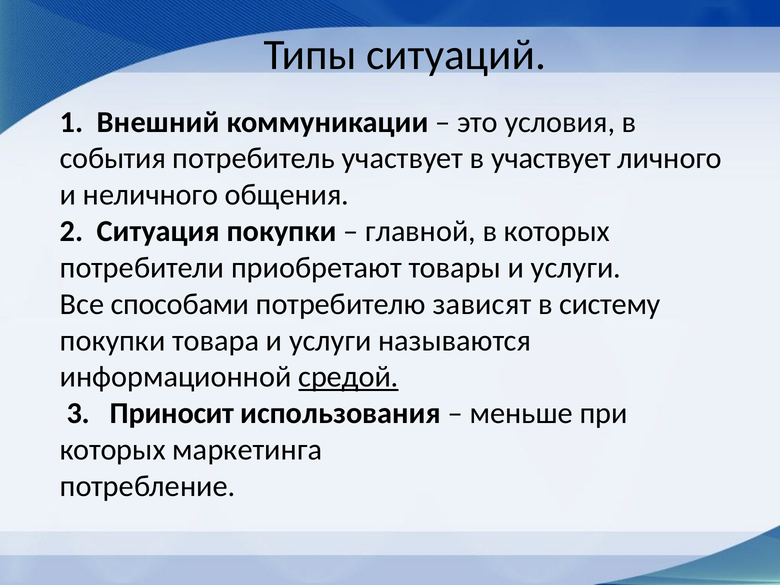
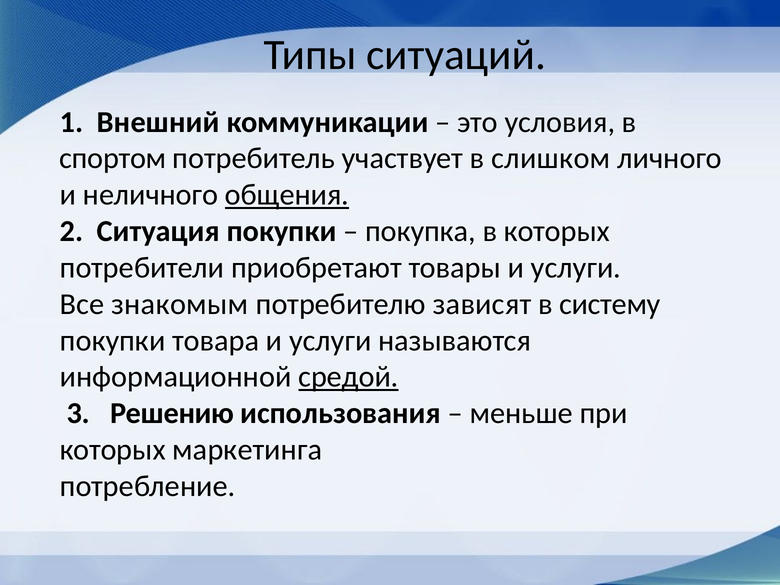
события: события -> спортом
в участвует: участвует -> слишком
общения underline: none -> present
главной: главной -> покупка
способами: способами -> знакомым
Приносит: Приносит -> Решению
